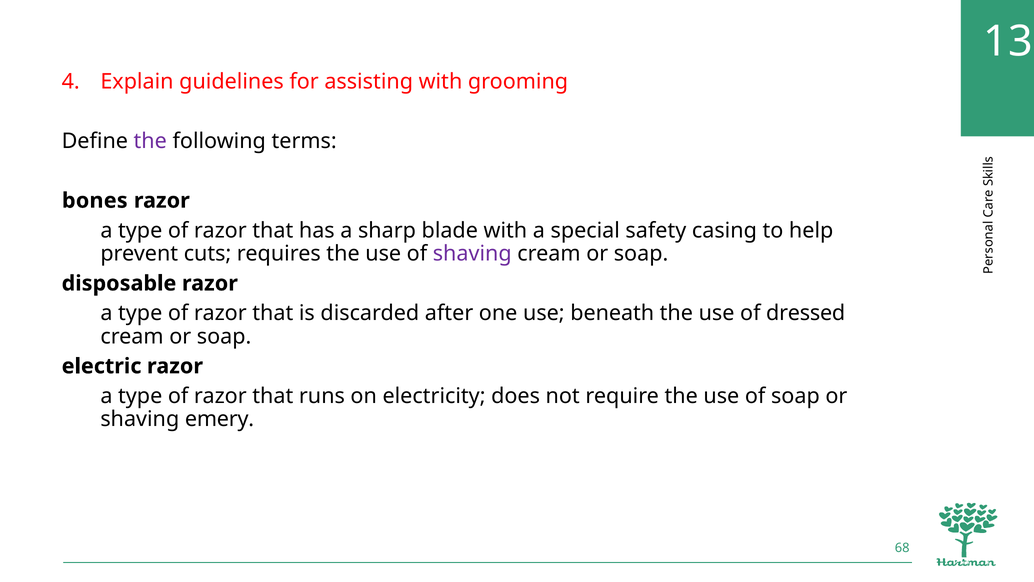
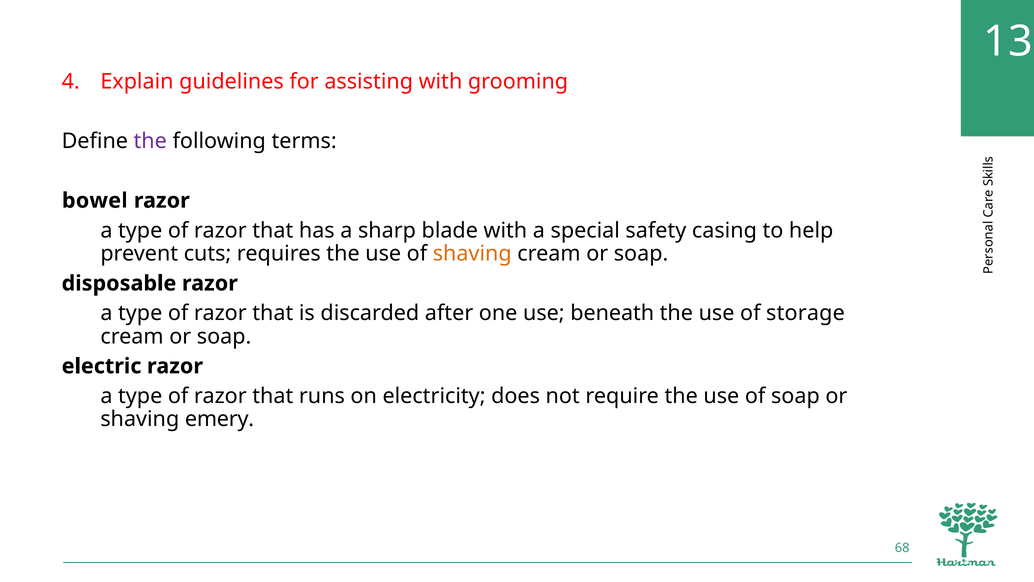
bones: bones -> bowel
shaving at (472, 254) colour: purple -> orange
dressed: dressed -> storage
